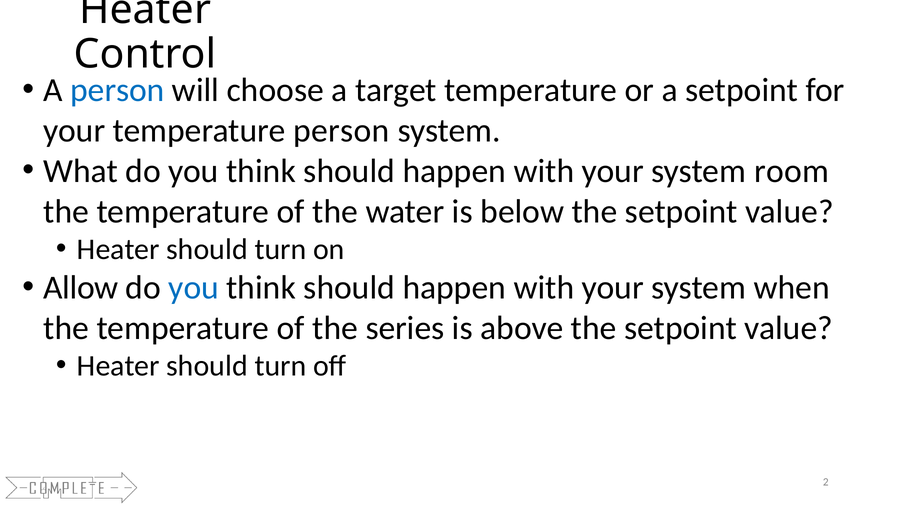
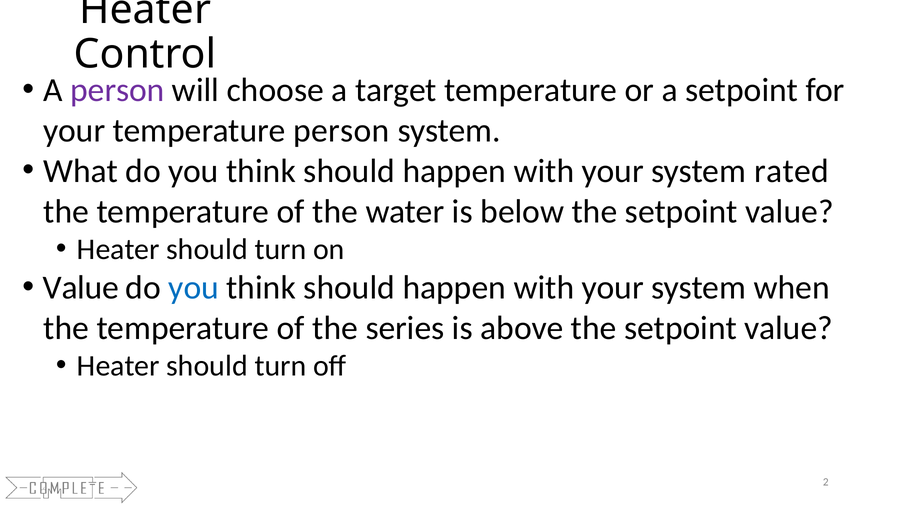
person at (117, 90) colour: blue -> purple
room: room -> rated
Allow at (81, 288): Allow -> Value
